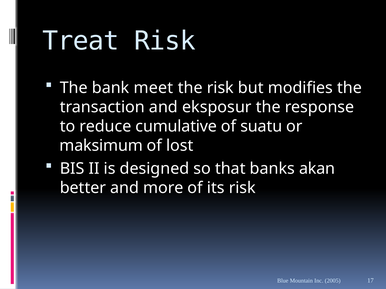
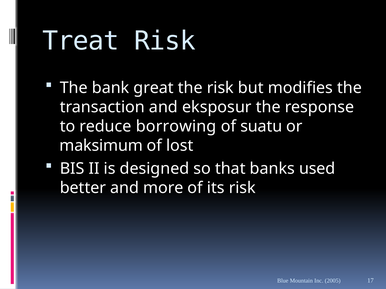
meet: meet -> great
cumulative: cumulative -> borrowing
akan: akan -> used
